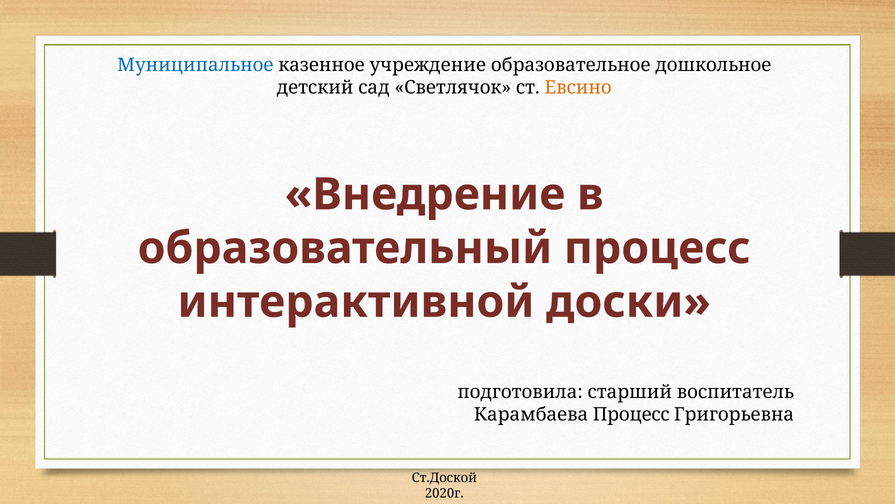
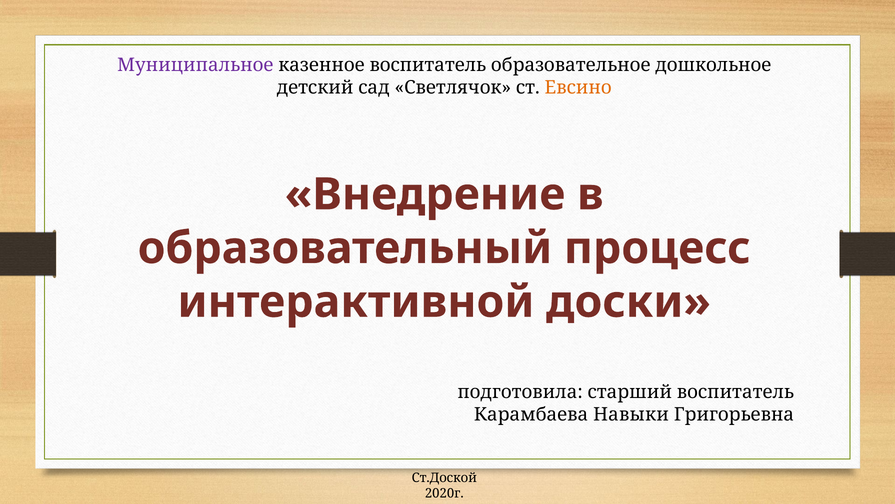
Муниципальное colour: blue -> purple
казенное учреждение: учреждение -> воспитатель
Карамбаева Процесс: Процесс -> Навыки
